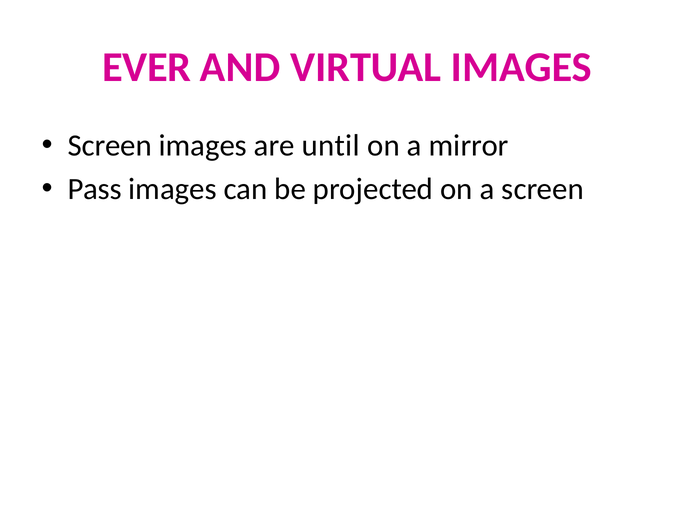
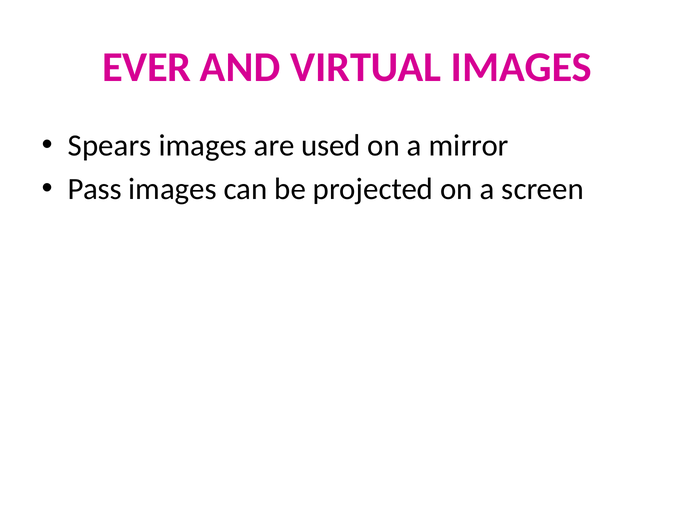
Screen at (110, 146): Screen -> Spears
until: until -> used
